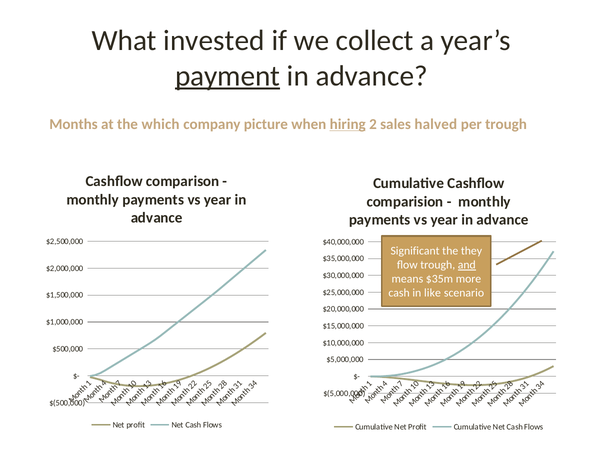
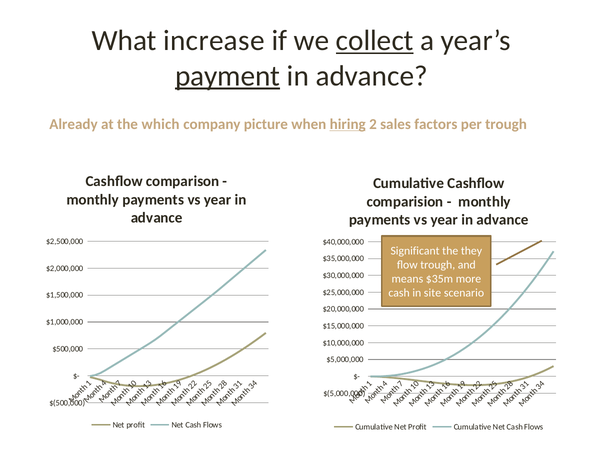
invested: invested -> increase
collect underline: none -> present
Months: Months -> Already
halved: halved -> factors
and underline: present -> none
like: like -> site
